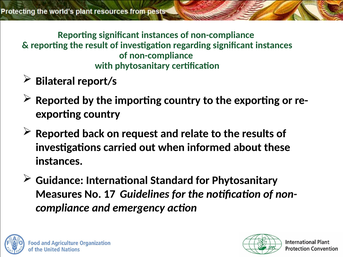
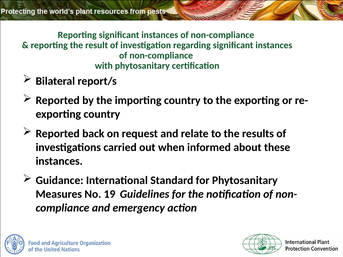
17: 17 -> 19
